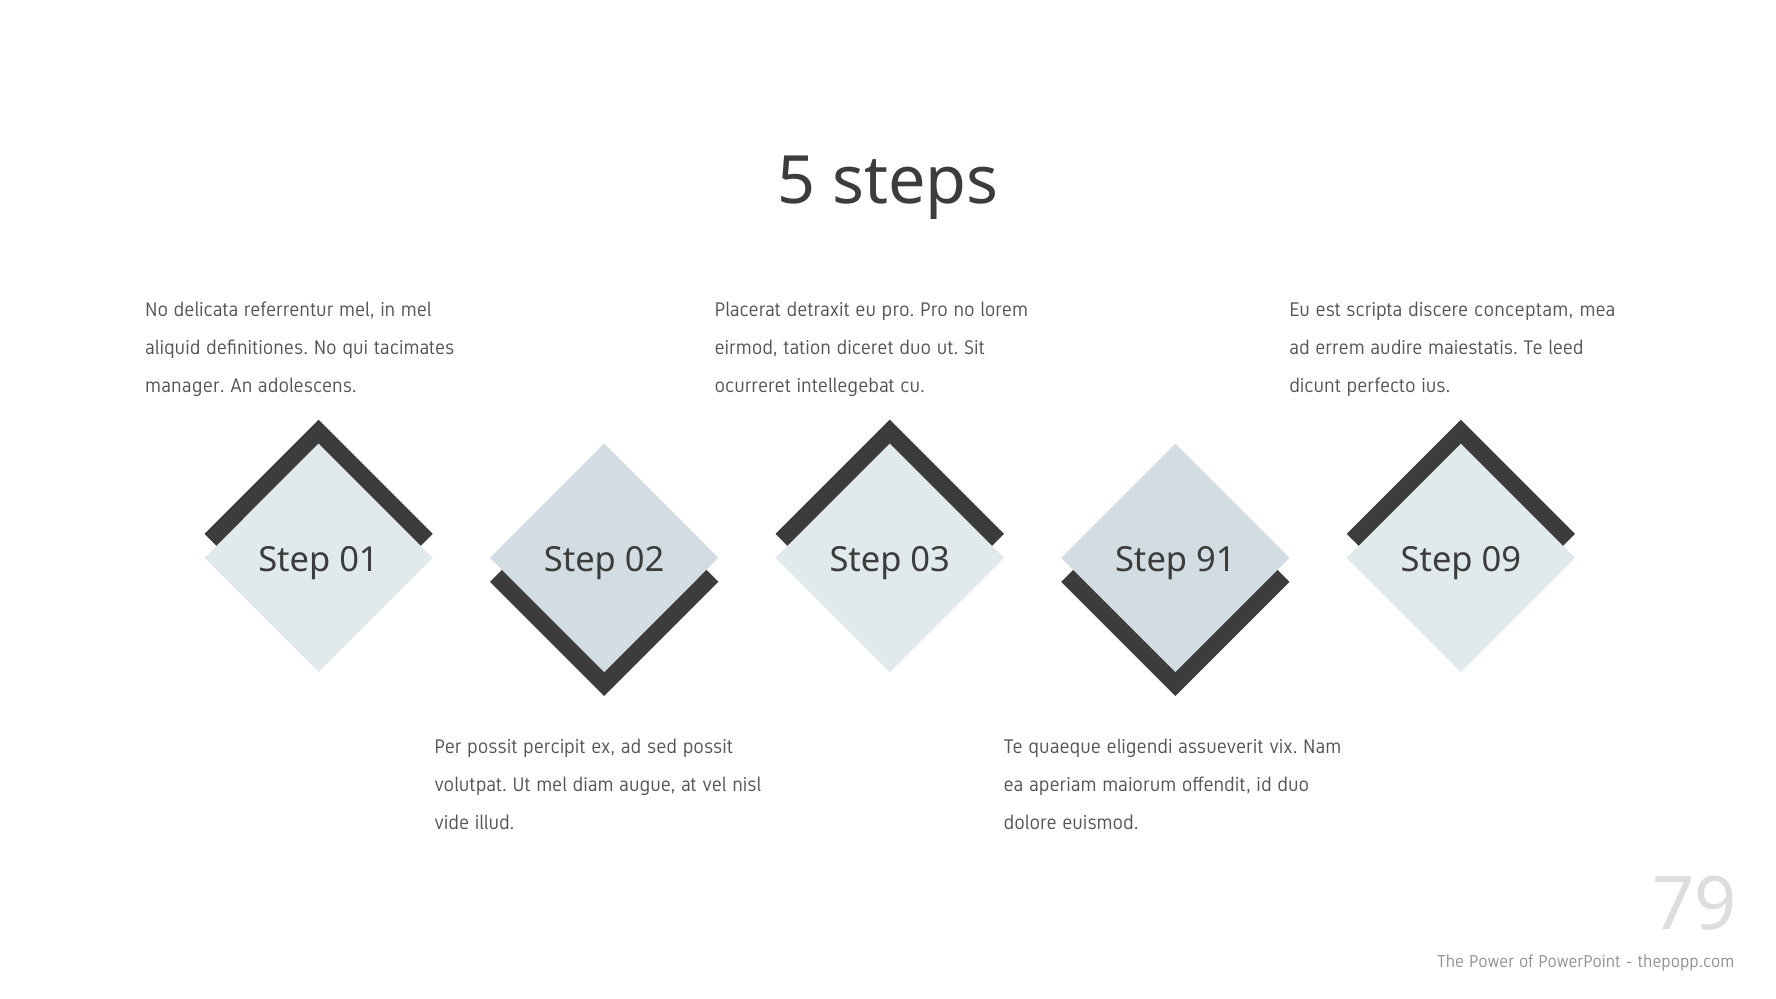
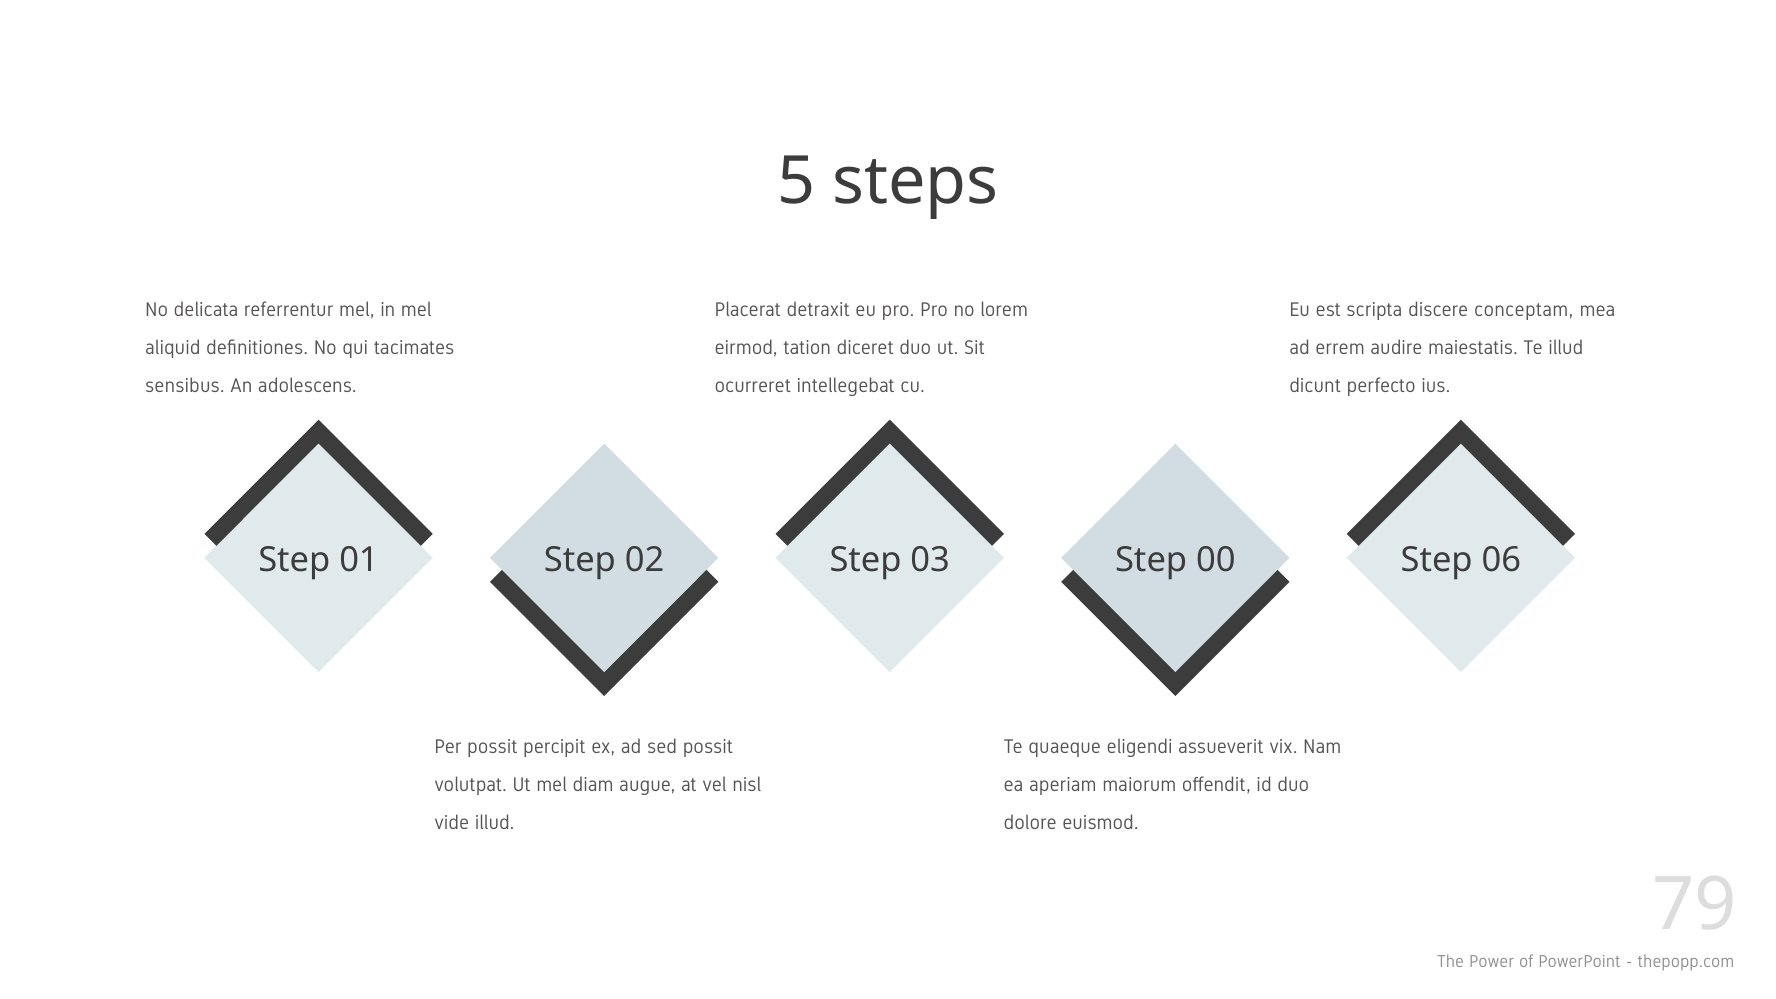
Te leed: leed -> illud
manager: manager -> sensibus
91: 91 -> 00
09: 09 -> 06
